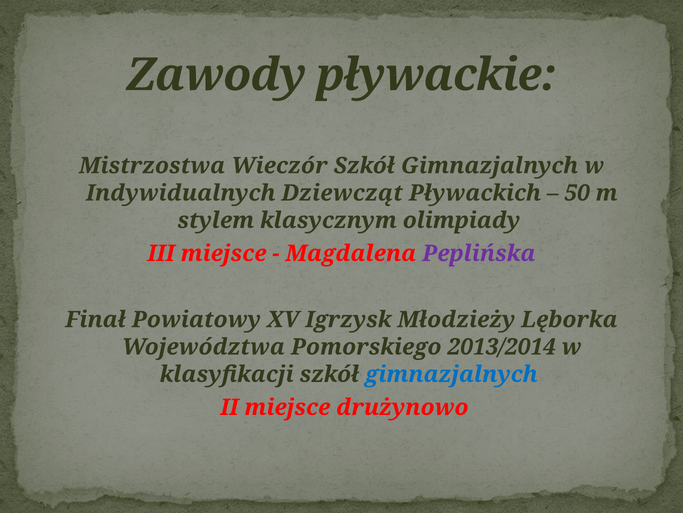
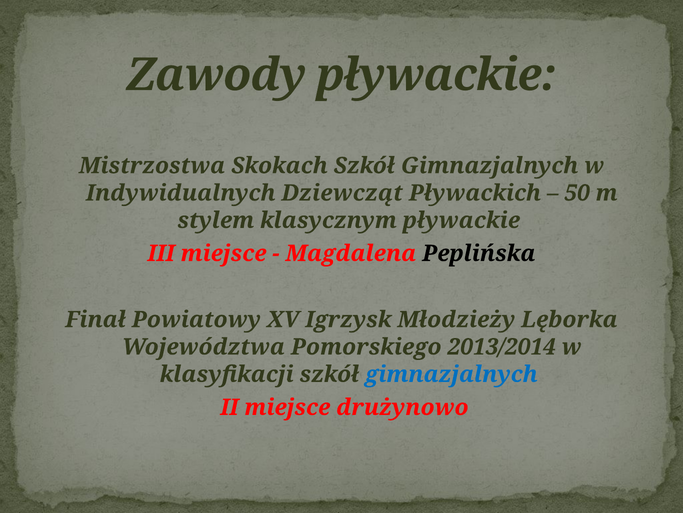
Wieczór: Wieczór -> Skokach
klasycznym olimpiady: olimpiady -> pływackie
Peplińska colour: purple -> black
